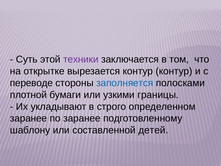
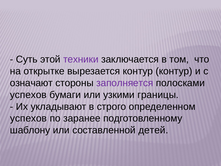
переводе: переводе -> означают
заполняется colour: blue -> purple
плотной at (28, 95): плотной -> успехов
заранее at (29, 118): заранее -> успехов
